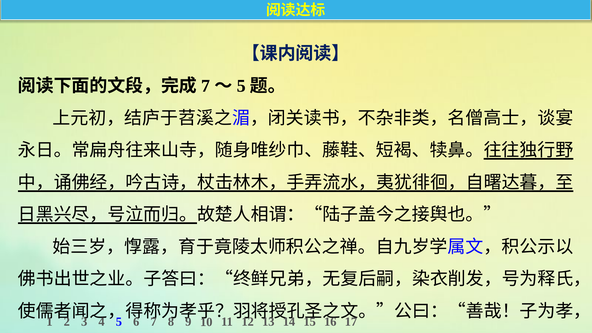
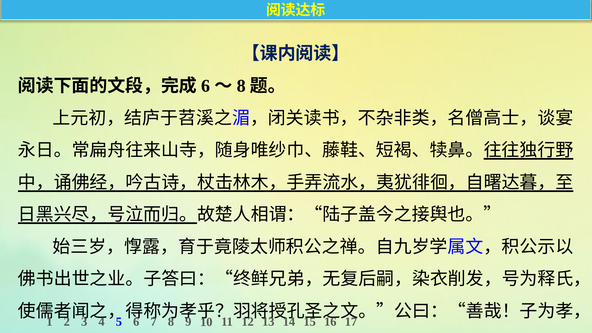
7 at (206, 86): 7 -> 6
5 at (241, 86): 5 -> 8
